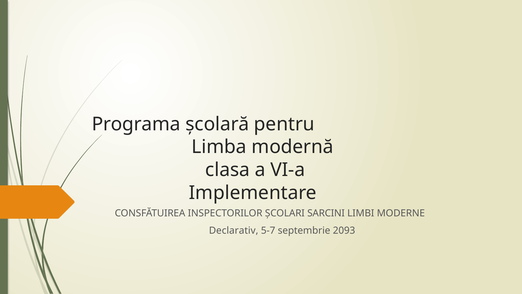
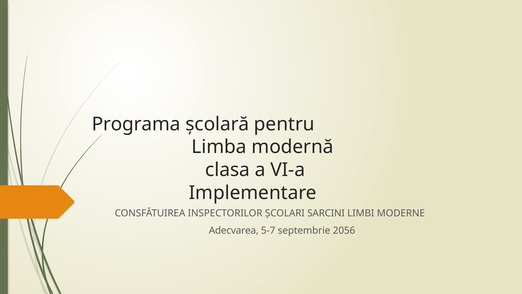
Declarativ: Declarativ -> Adecvarea
2093: 2093 -> 2056
